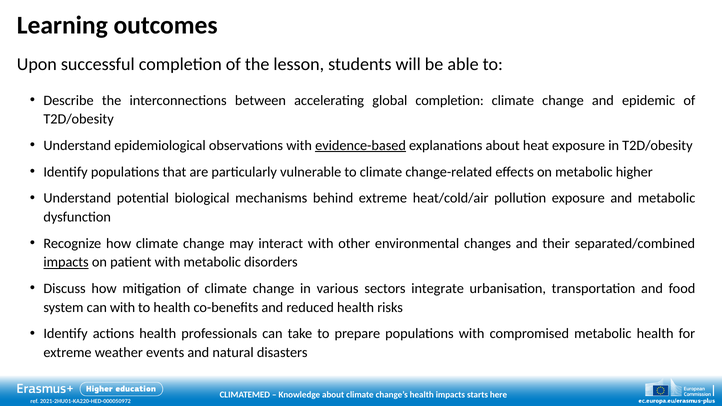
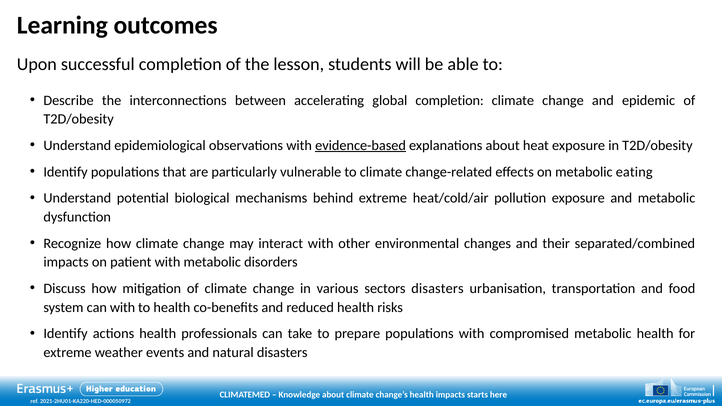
higher: higher -> eating
impacts at (66, 262) underline: present -> none
sectors integrate: integrate -> disasters
